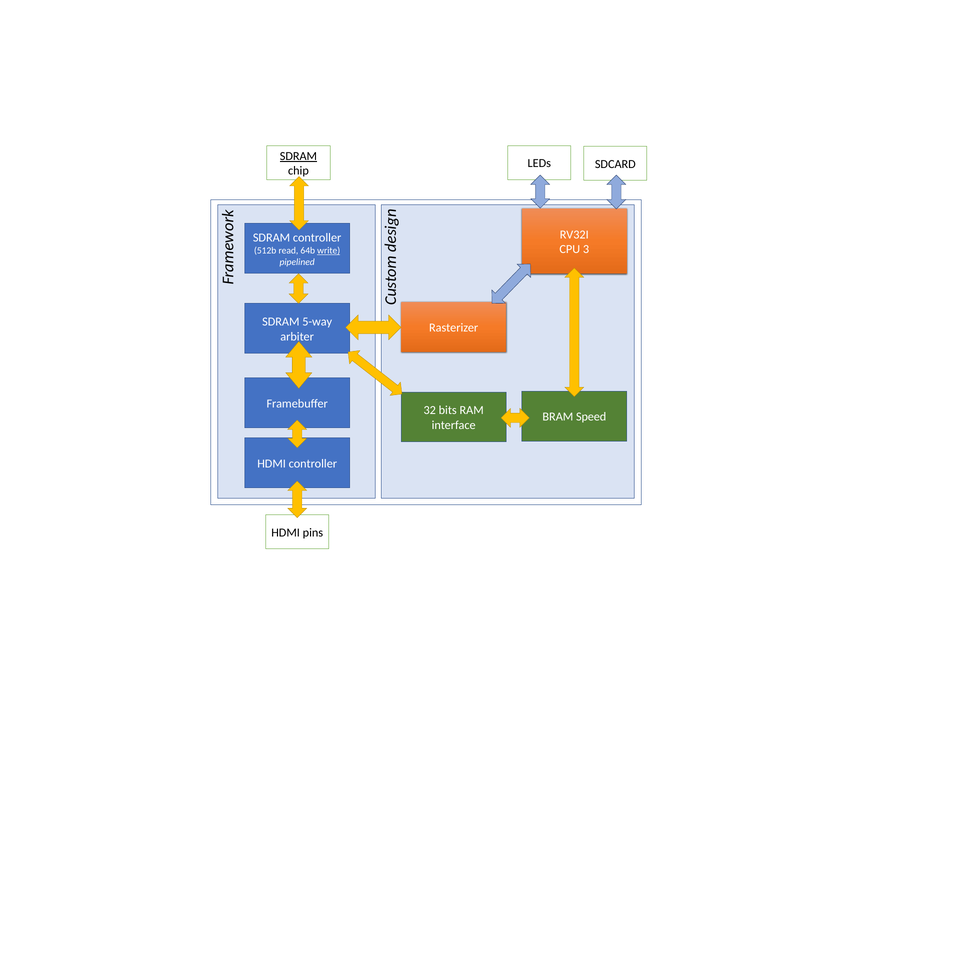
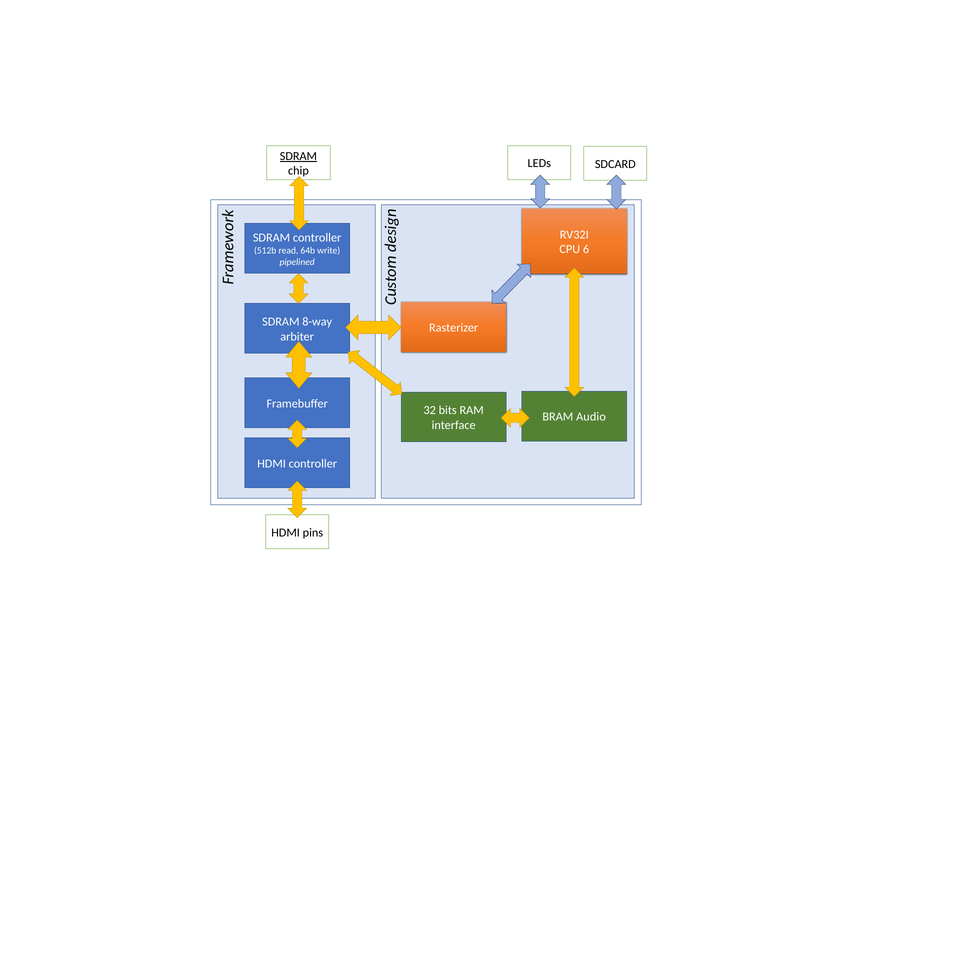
3: 3 -> 6
write underline: present -> none
5-way: 5-way -> 8-way
Speed: Speed -> Audio
